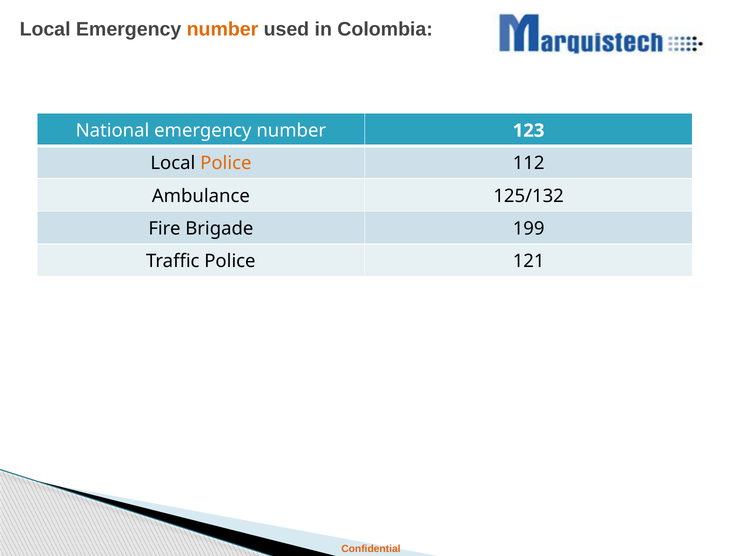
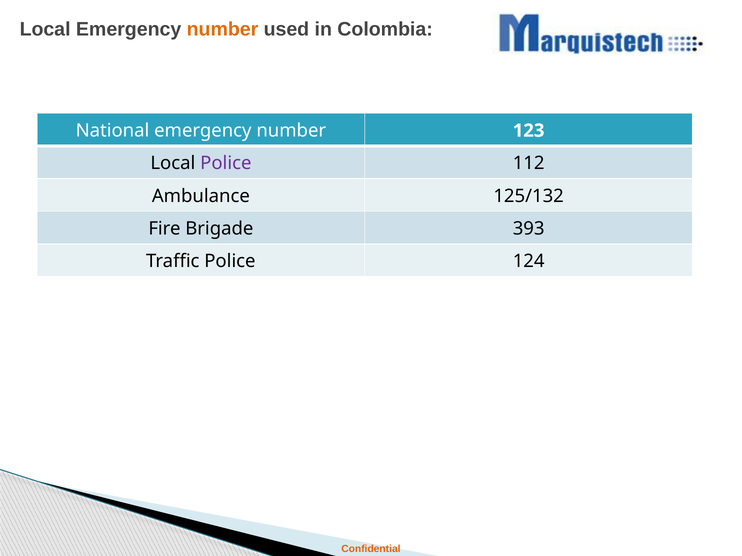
Police at (226, 163) colour: orange -> purple
199: 199 -> 393
121: 121 -> 124
